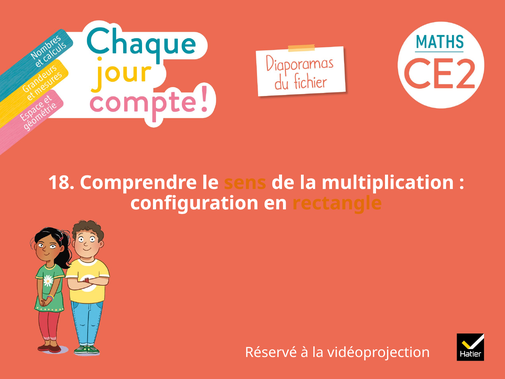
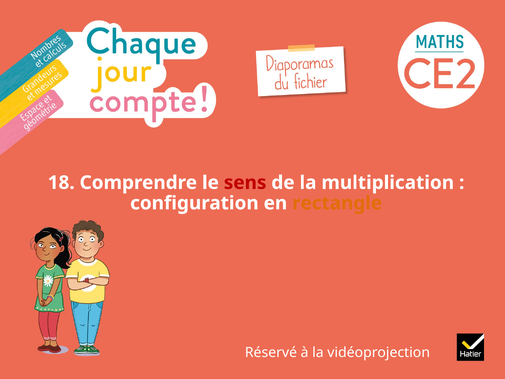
sens colour: orange -> red
